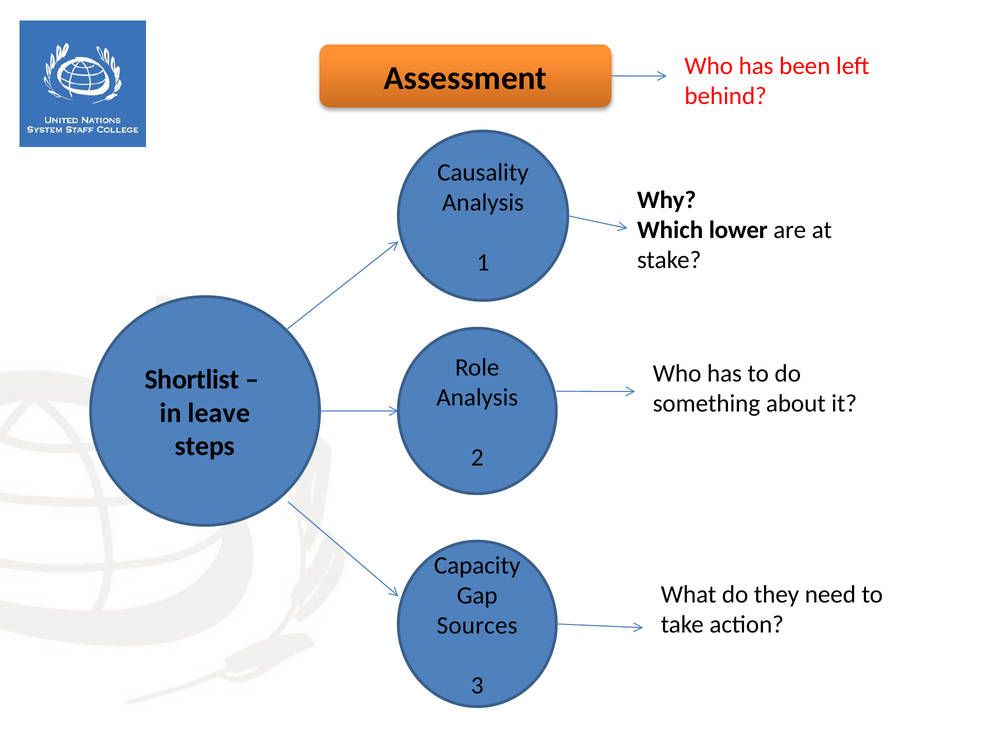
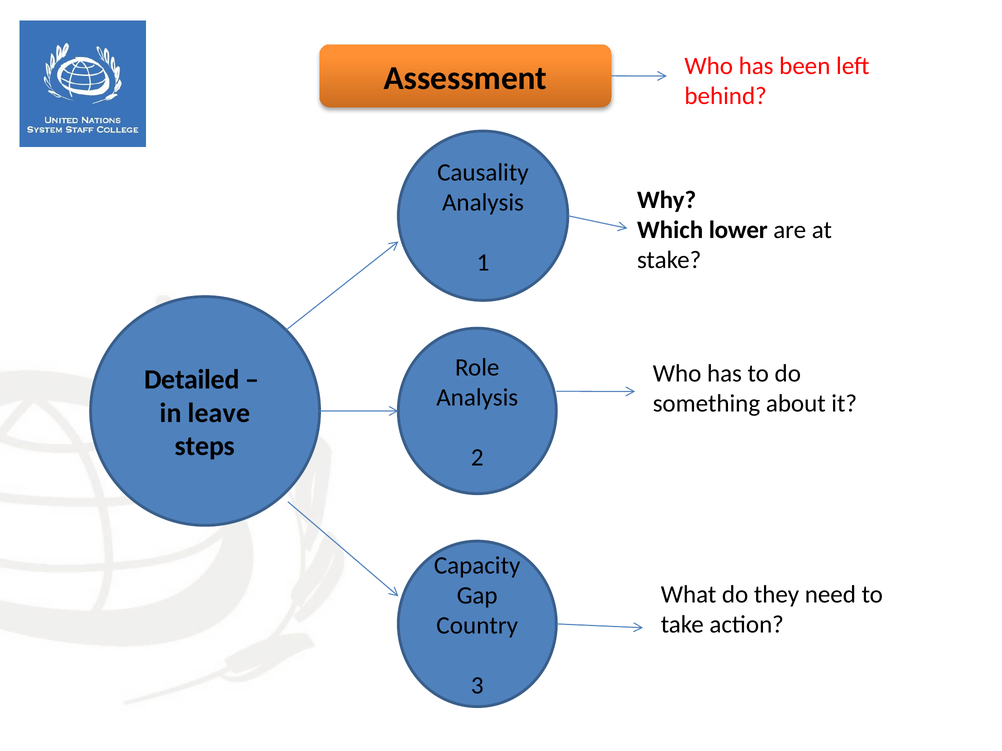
Shortlist: Shortlist -> Detailed
Sources: Sources -> Country
